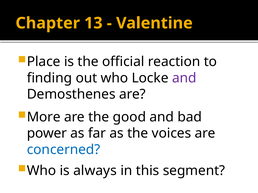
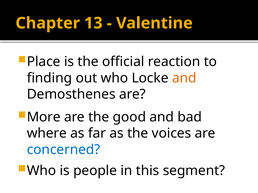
and at (184, 78) colour: purple -> orange
power: power -> where
always: always -> people
